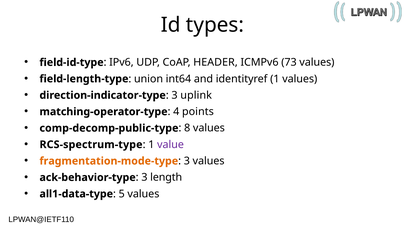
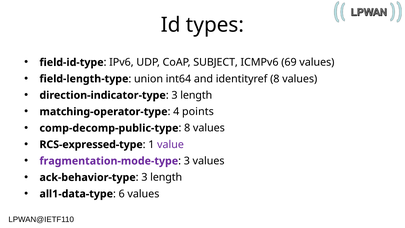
HEADER: HEADER -> SUBJECT
73: 73 -> 69
identityref 1: 1 -> 8
uplink at (196, 95): uplink -> length
RCS-spectrum-type: RCS-spectrum-type -> RCS-expressed-type
fragmentation-mode-type colour: orange -> purple
5: 5 -> 6
